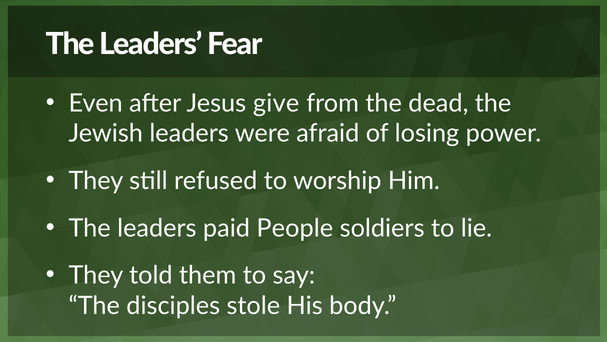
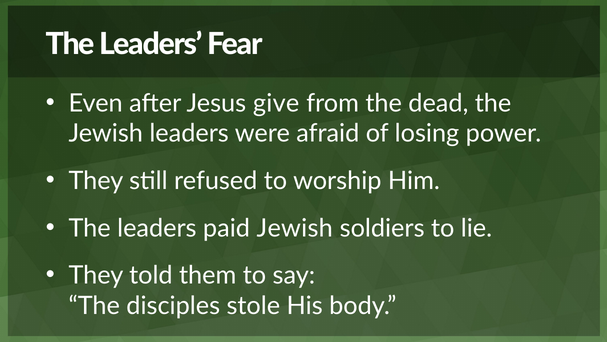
paid People: People -> Jewish
